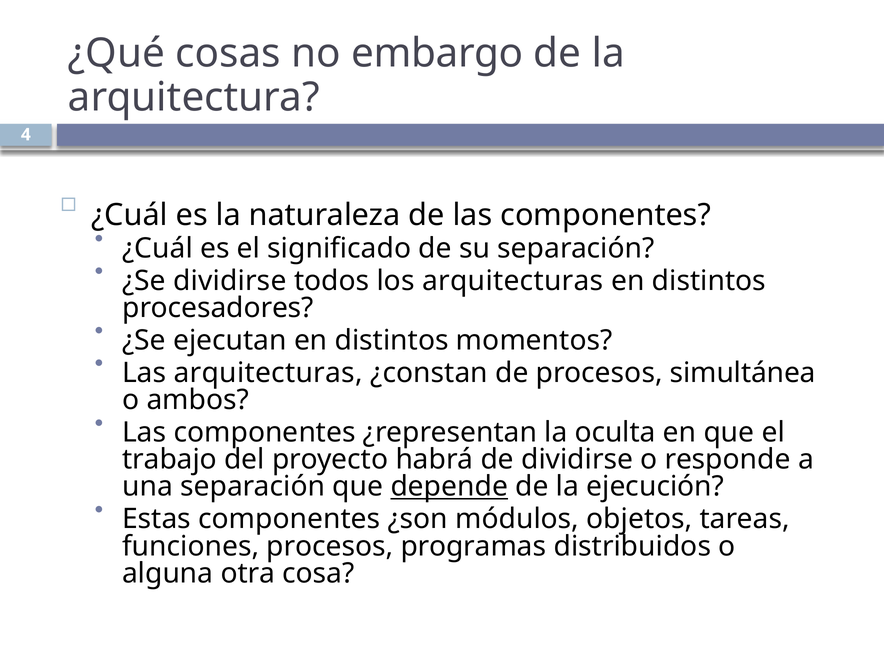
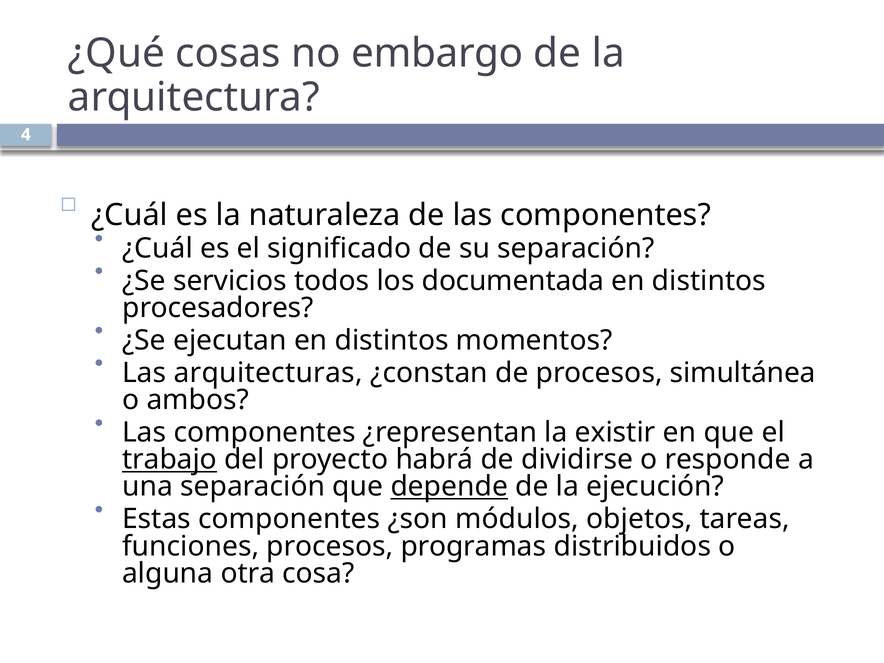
¿Se dividirse: dividirse -> servicios
los arquitecturas: arquitecturas -> documentada
oculta: oculta -> existir
trabajo underline: none -> present
